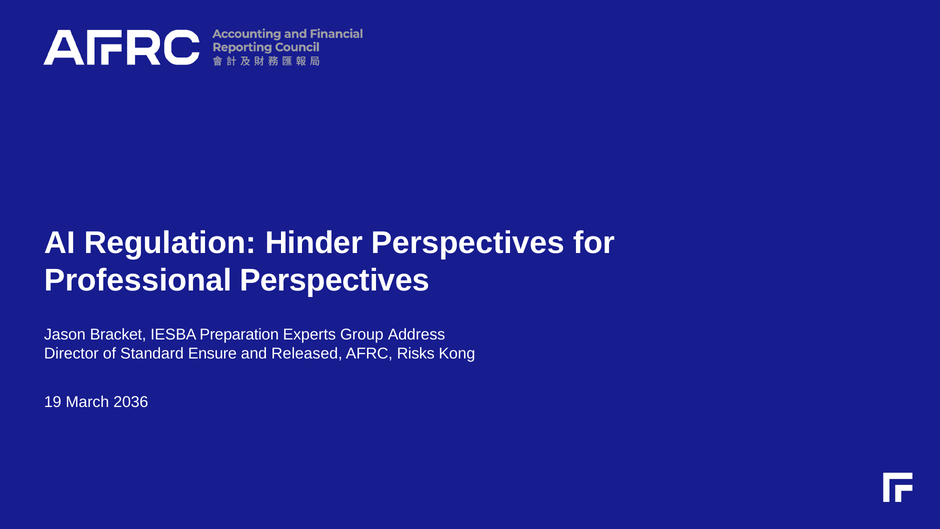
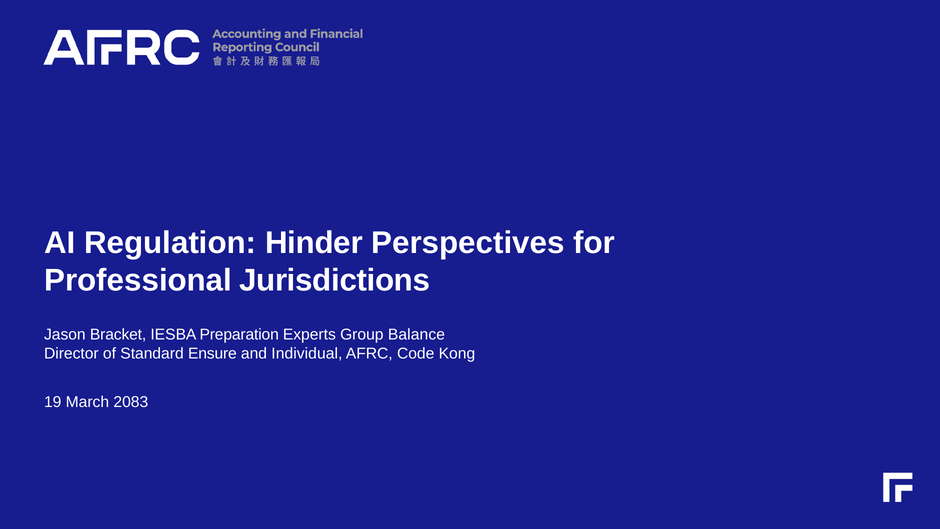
Professional Perspectives: Perspectives -> Jurisdictions
Address: Address -> Balance
Released: Released -> Individual
Risks: Risks -> Code
2036: 2036 -> 2083
